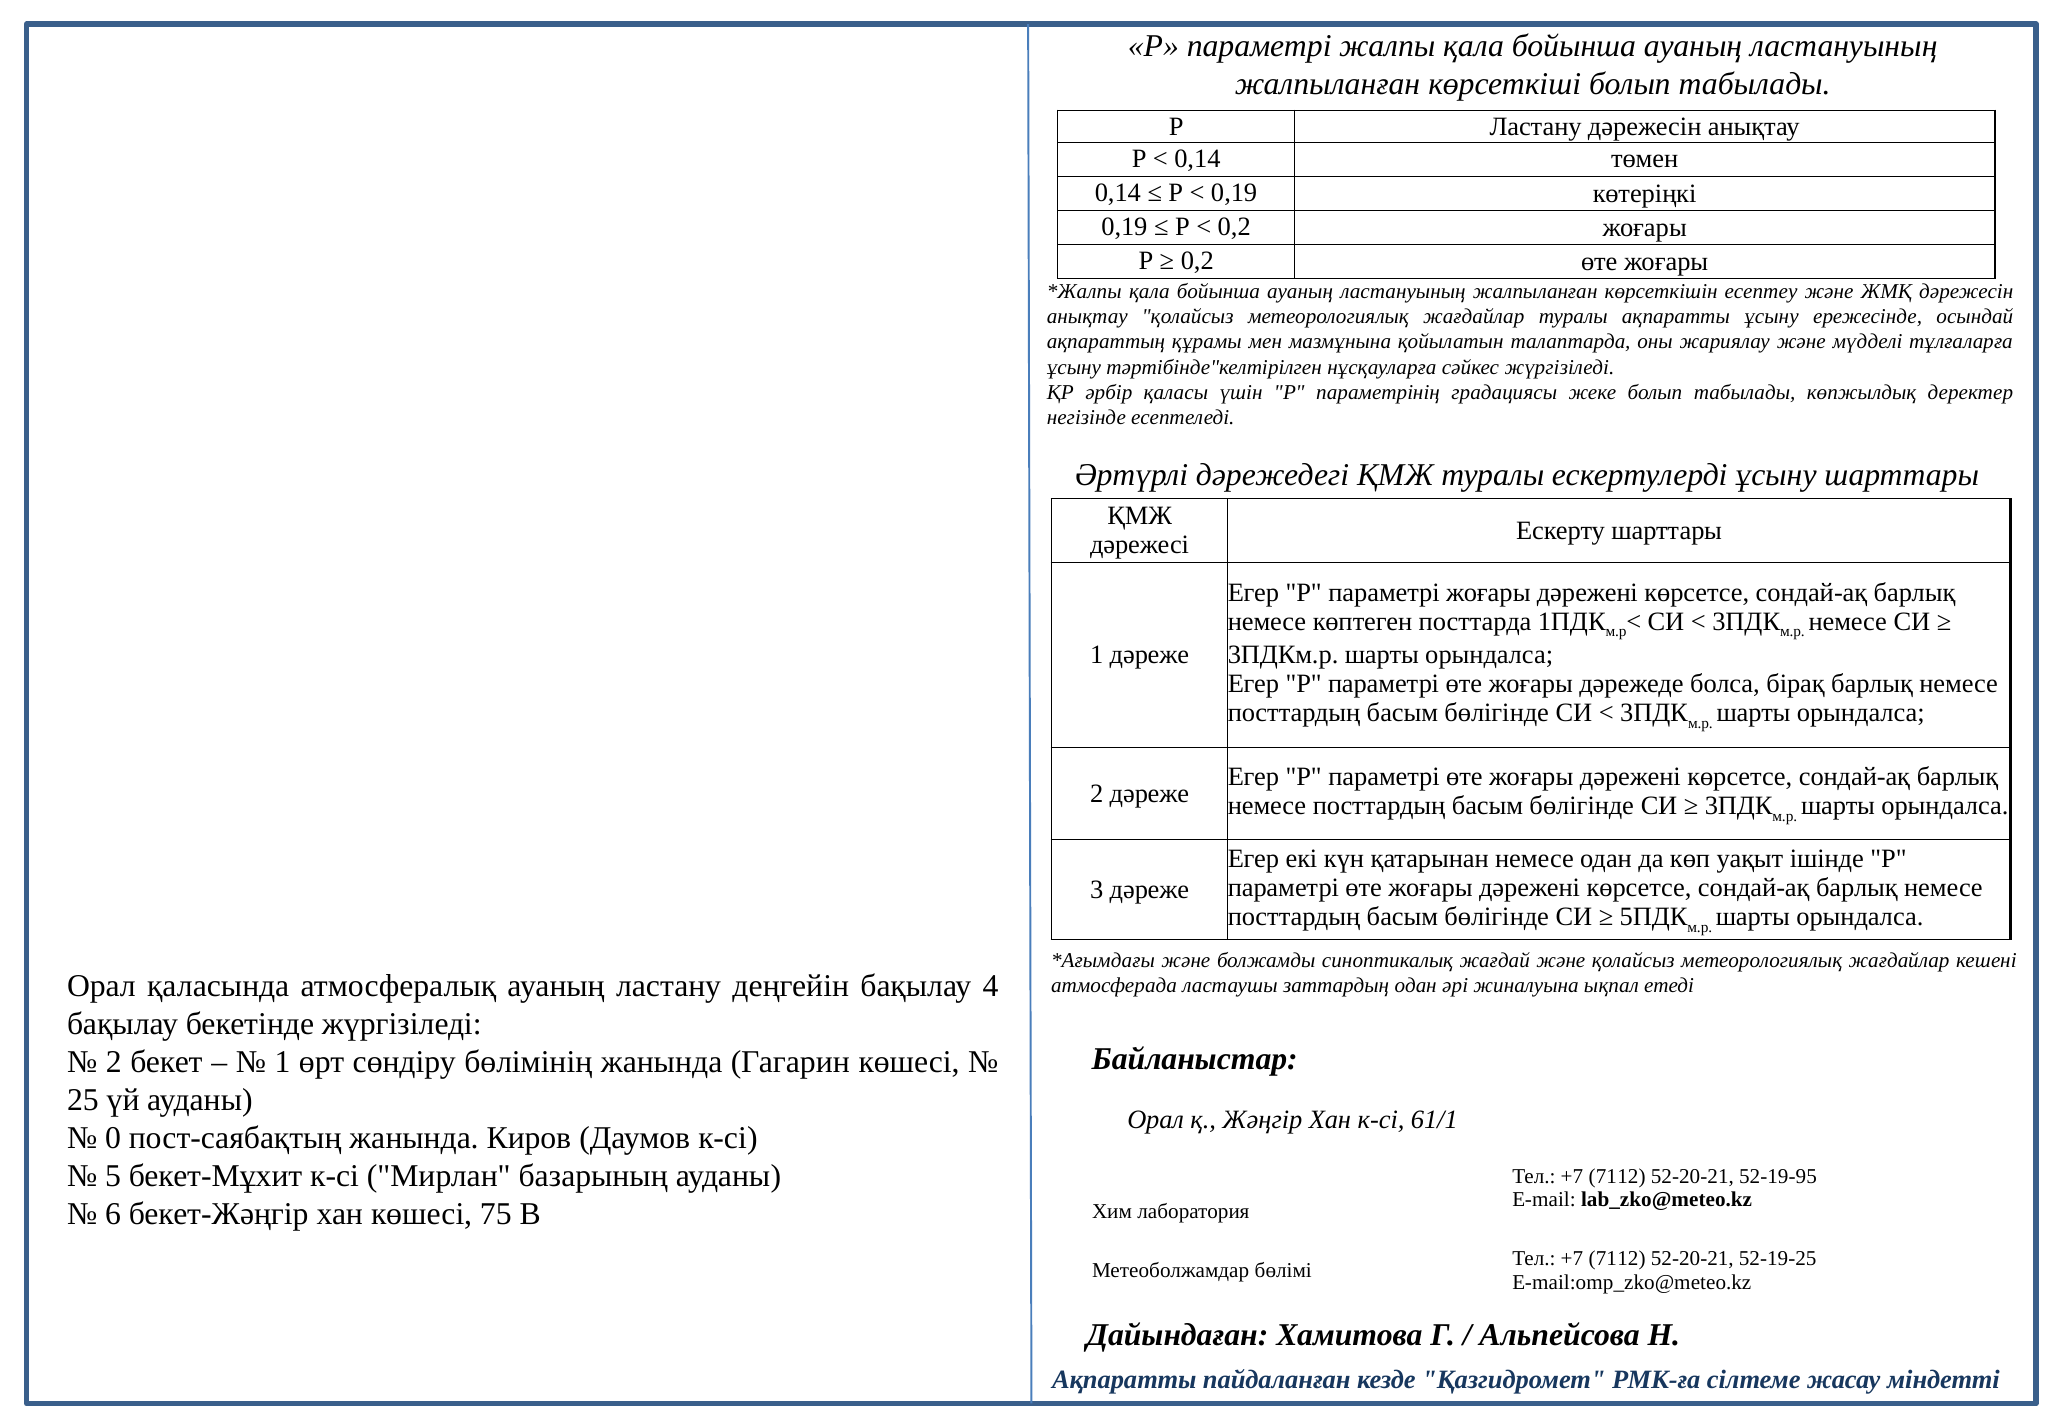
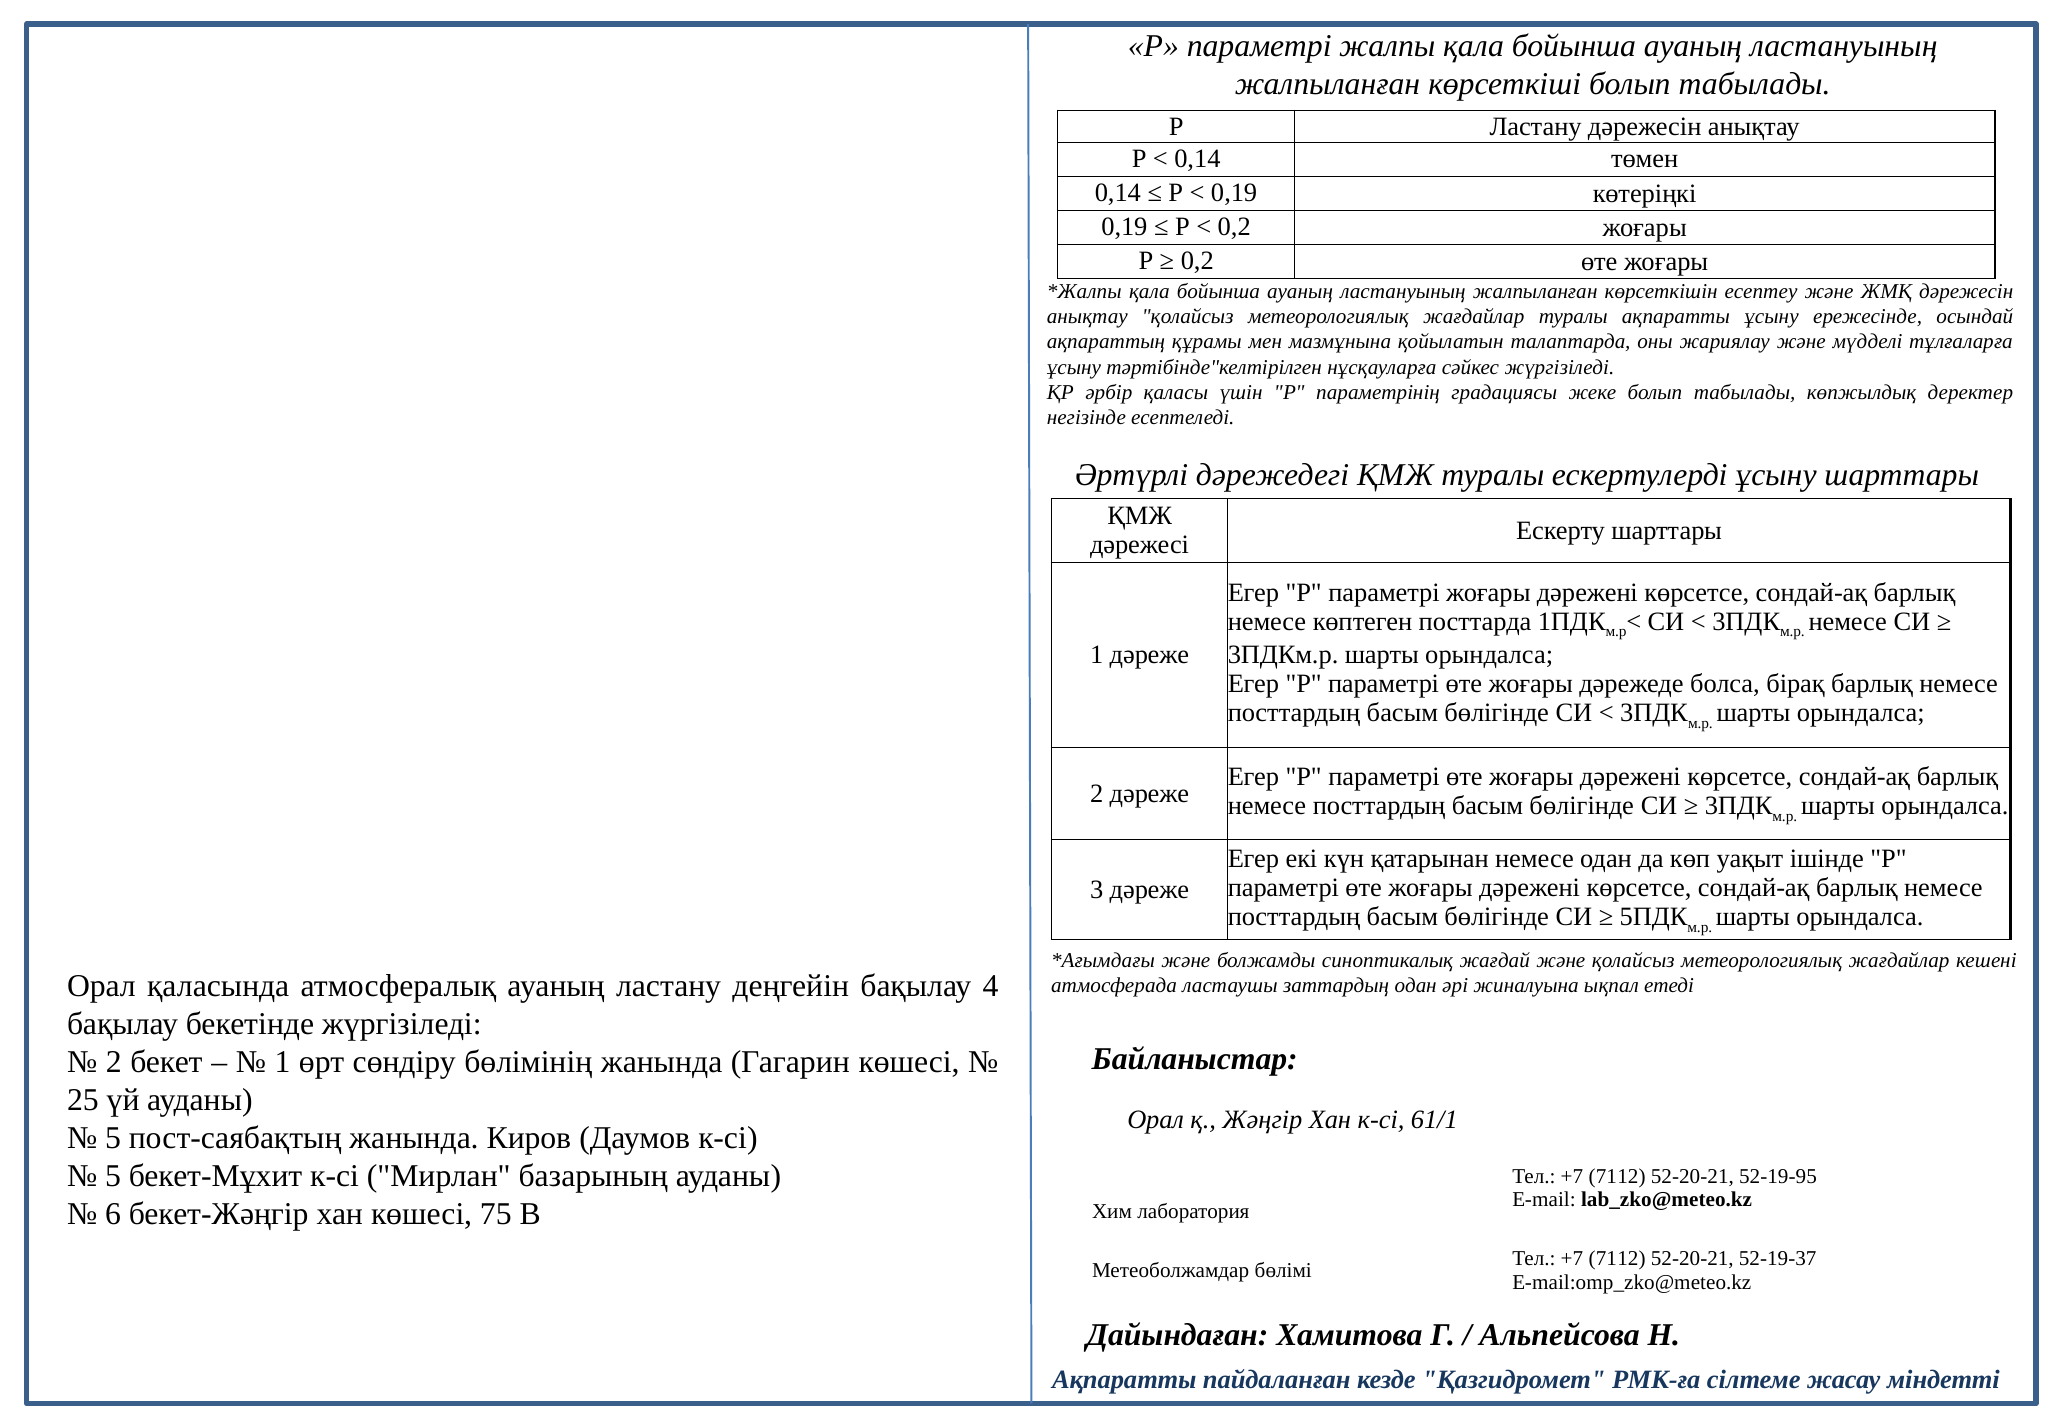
0 at (113, 1138): 0 -> 5
52-19-25: 52-19-25 -> 52-19-37
